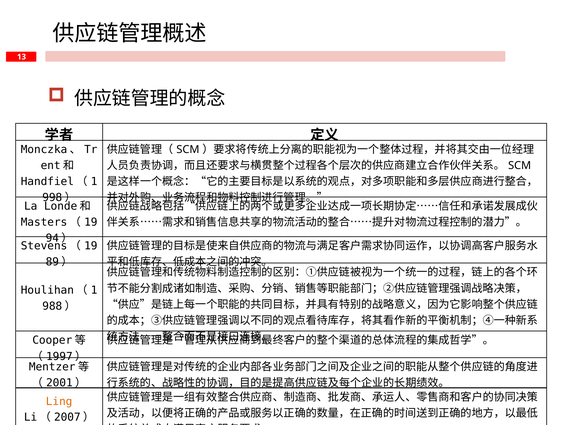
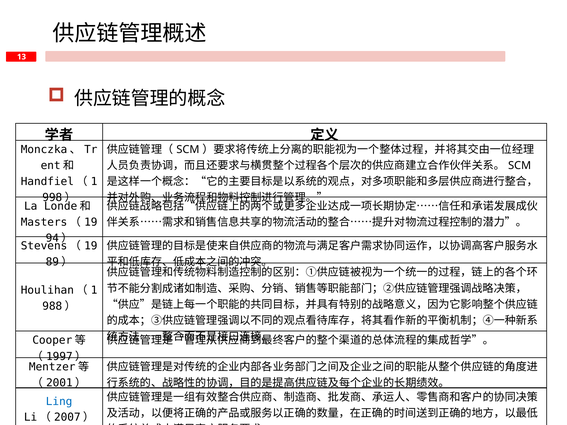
Ling colour: orange -> blue
